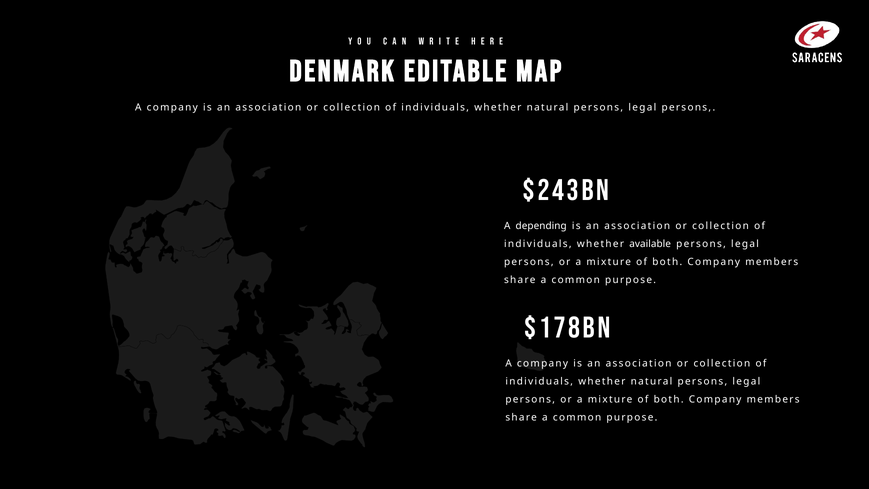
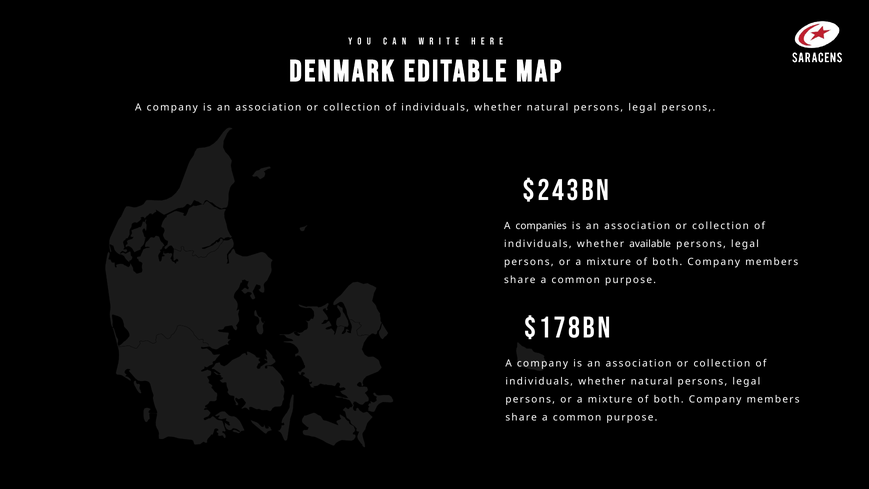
depending: depending -> companies
